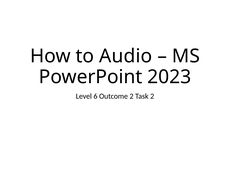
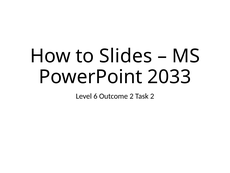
Audio: Audio -> Slides
2023: 2023 -> 2033
